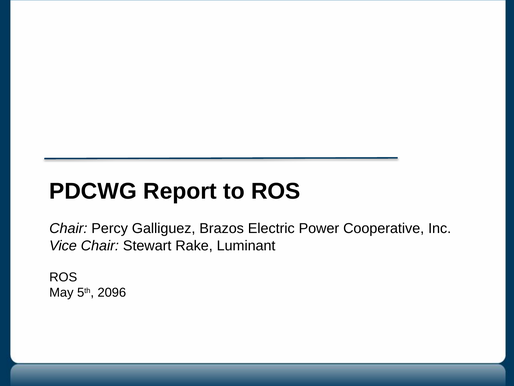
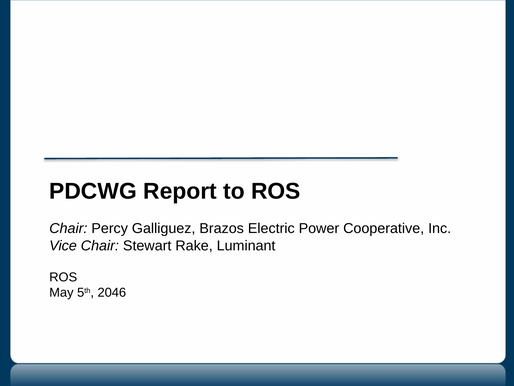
2096: 2096 -> 2046
